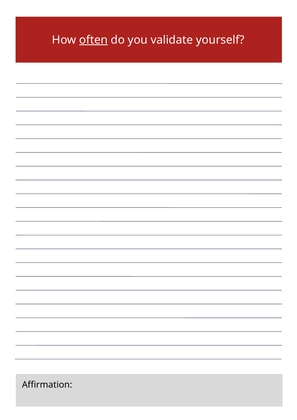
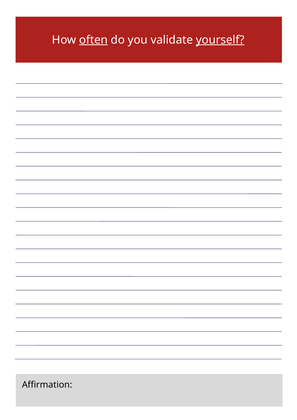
yourself underline: none -> present
